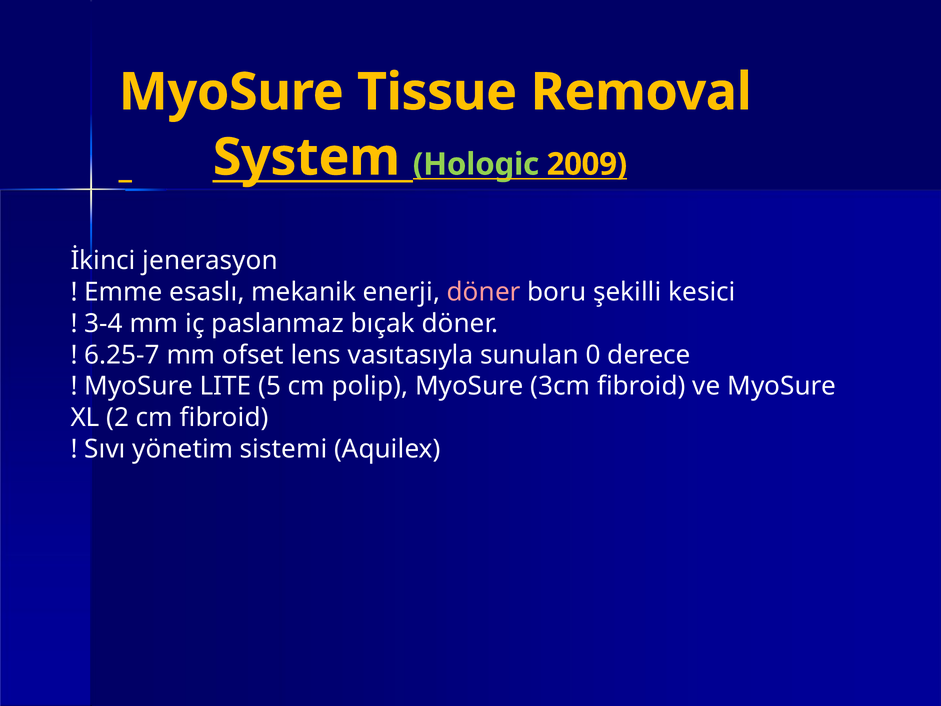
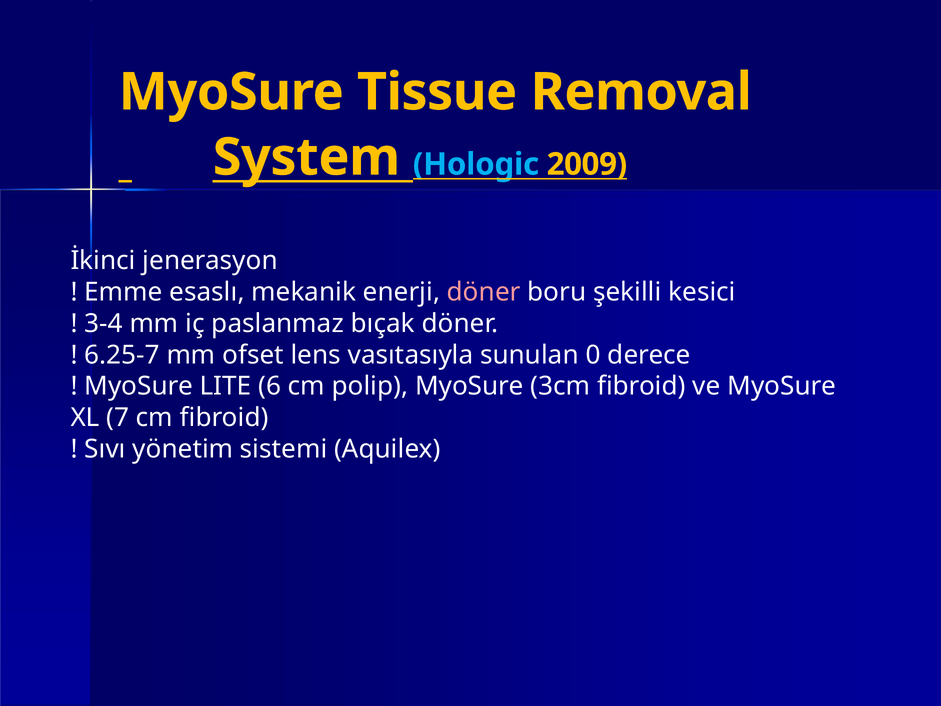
Hologic colour: light green -> light blue
5: 5 -> 6
2: 2 -> 7
